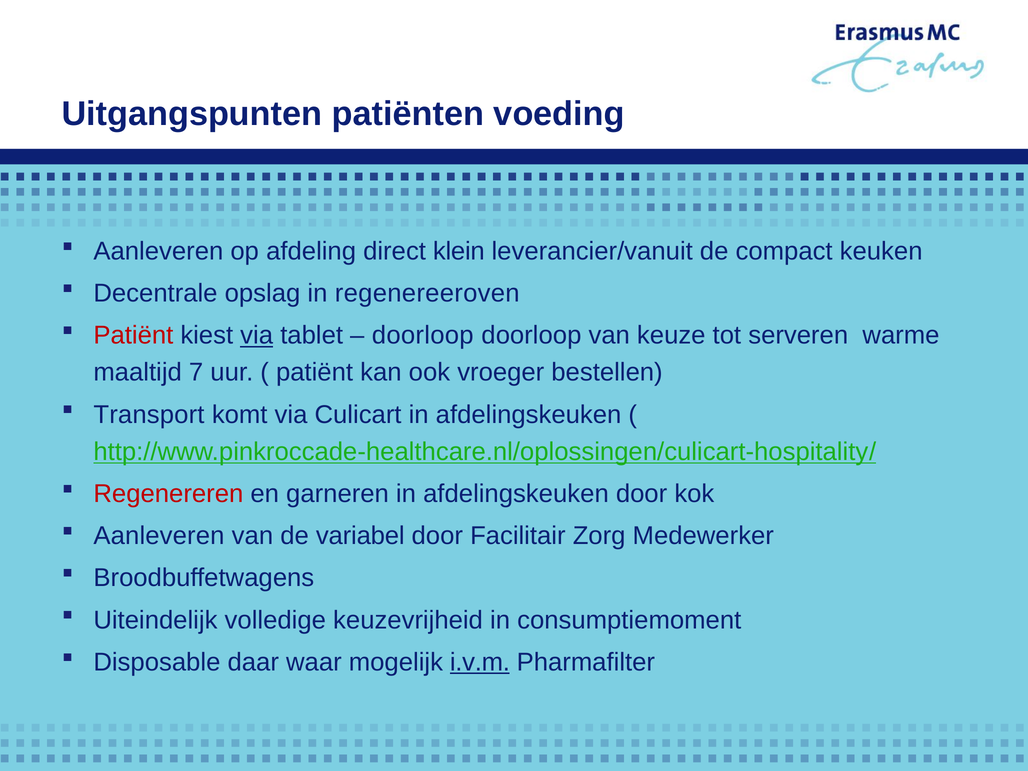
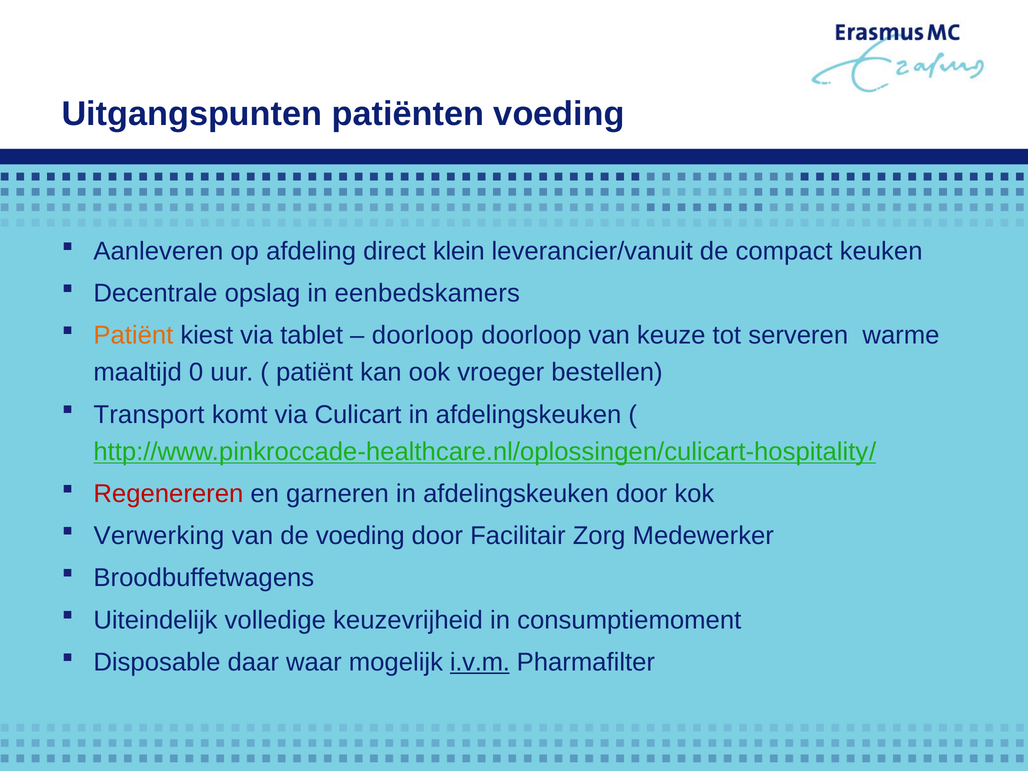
regenereeroven: regenereeroven -> eenbedskamers
Patiënt at (133, 335) colour: red -> orange
via at (257, 335) underline: present -> none
7: 7 -> 0
Aanleveren at (159, 536): Aanleveren -> Verwerking
de variabel: variabel -> voeding
